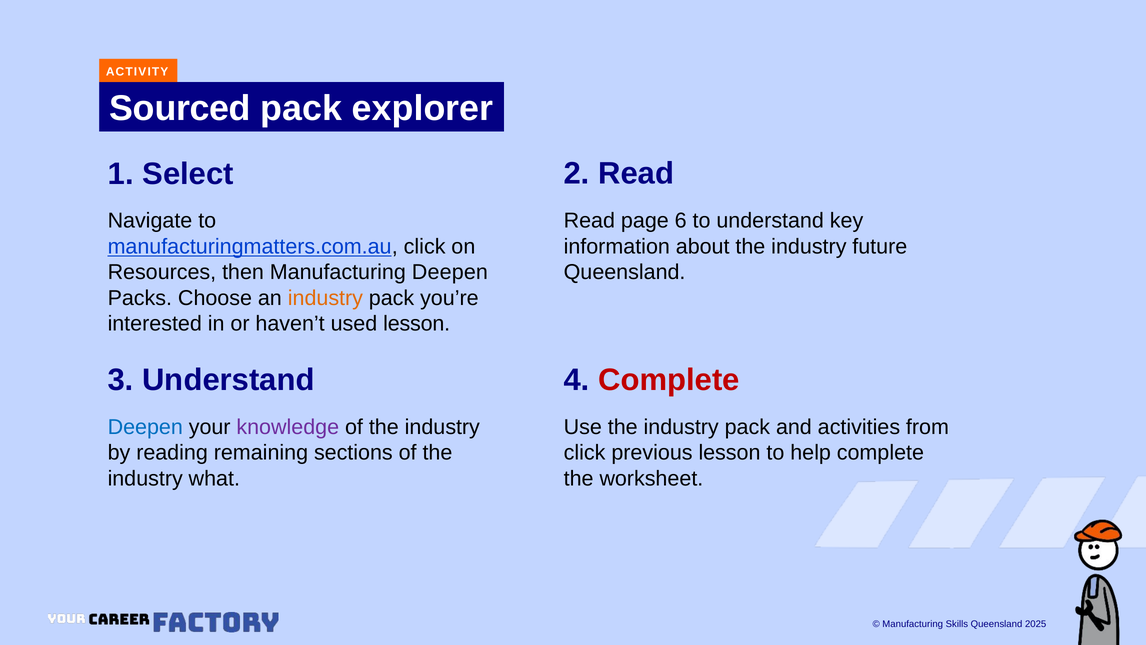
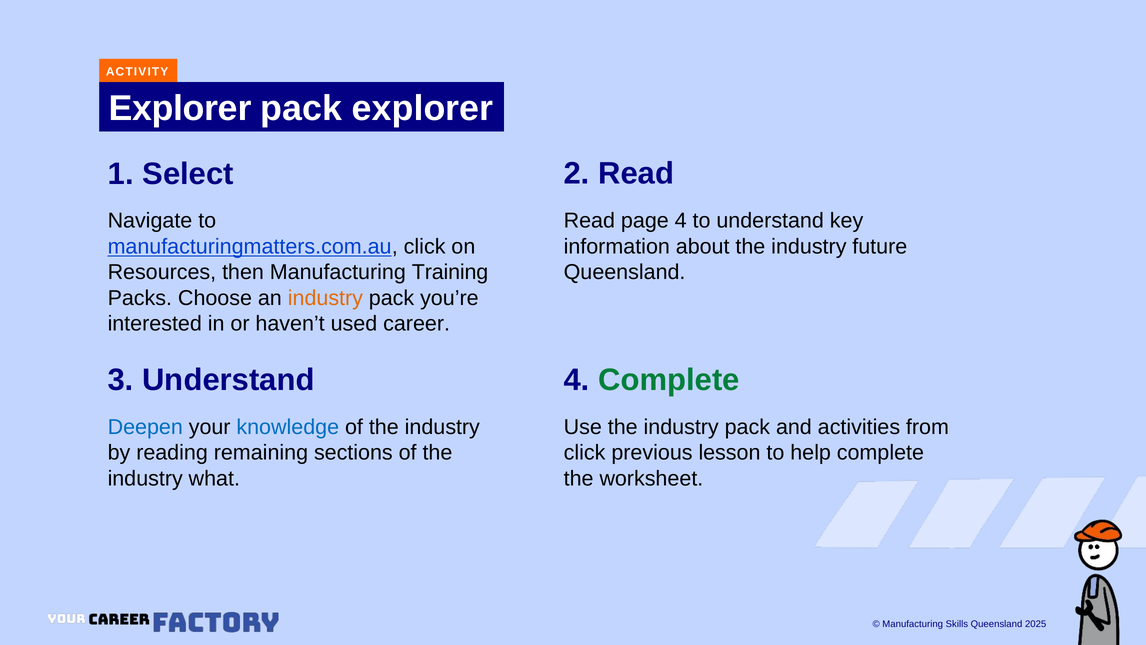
Sourced at (180, 108): Sourced -> Explorer
page 6: 6 -> 4
Manufacturing Deepen: Deepen -> Training
used lesson: lesson -> career
Complete at (669, 380) colour: red -> green
knowledge colour: purple -> blue
